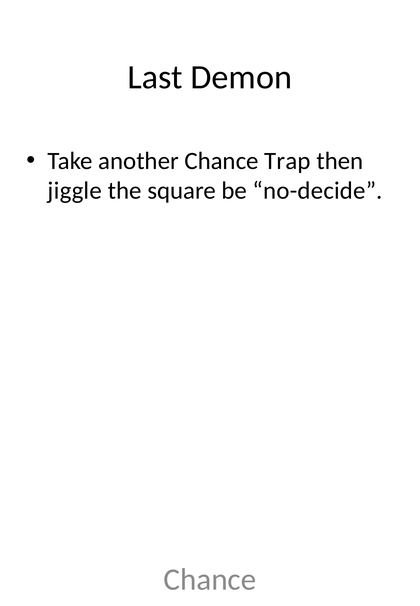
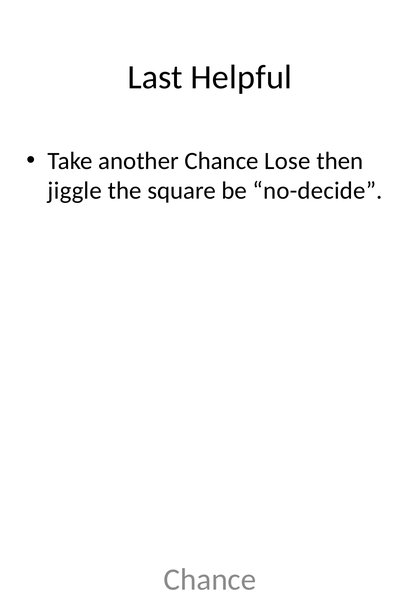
Demon: Demon -> Helpful
Trap: Trap -> Lose
